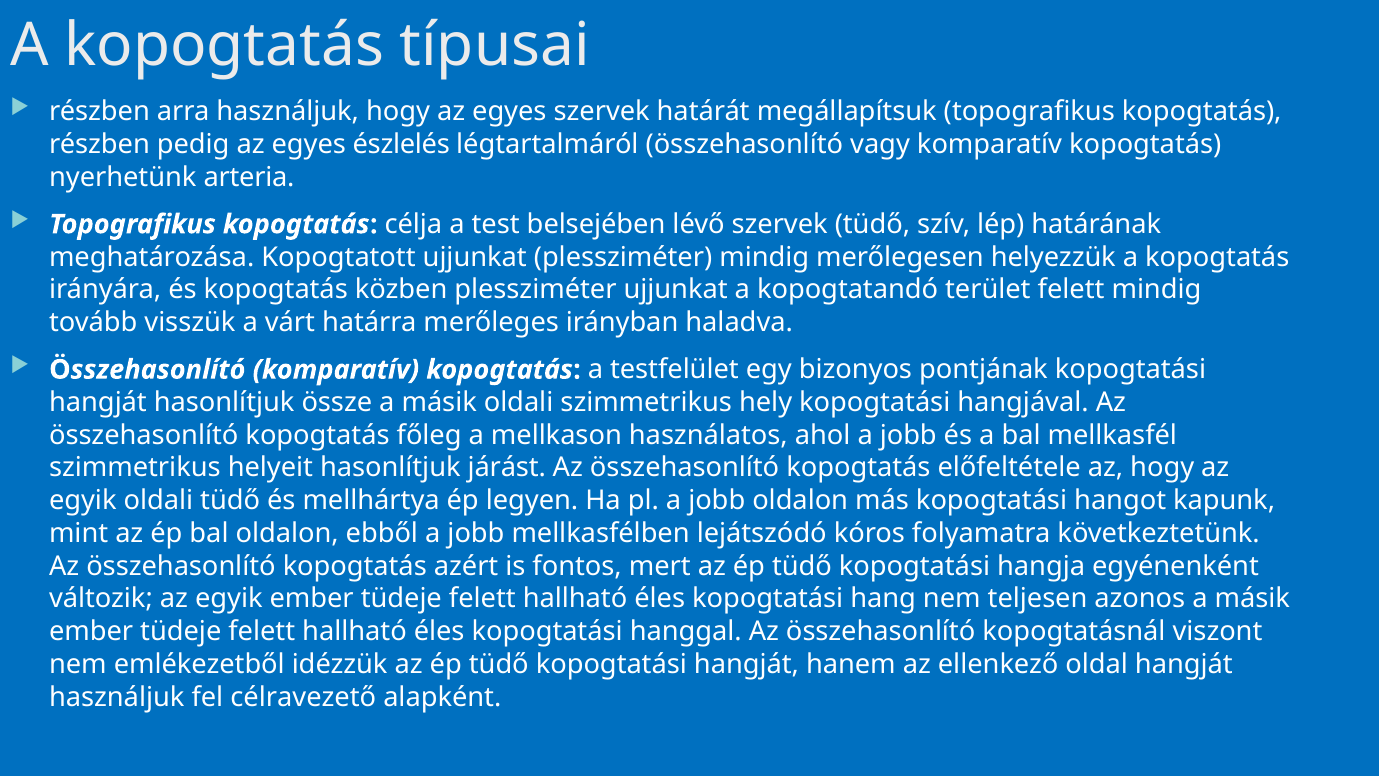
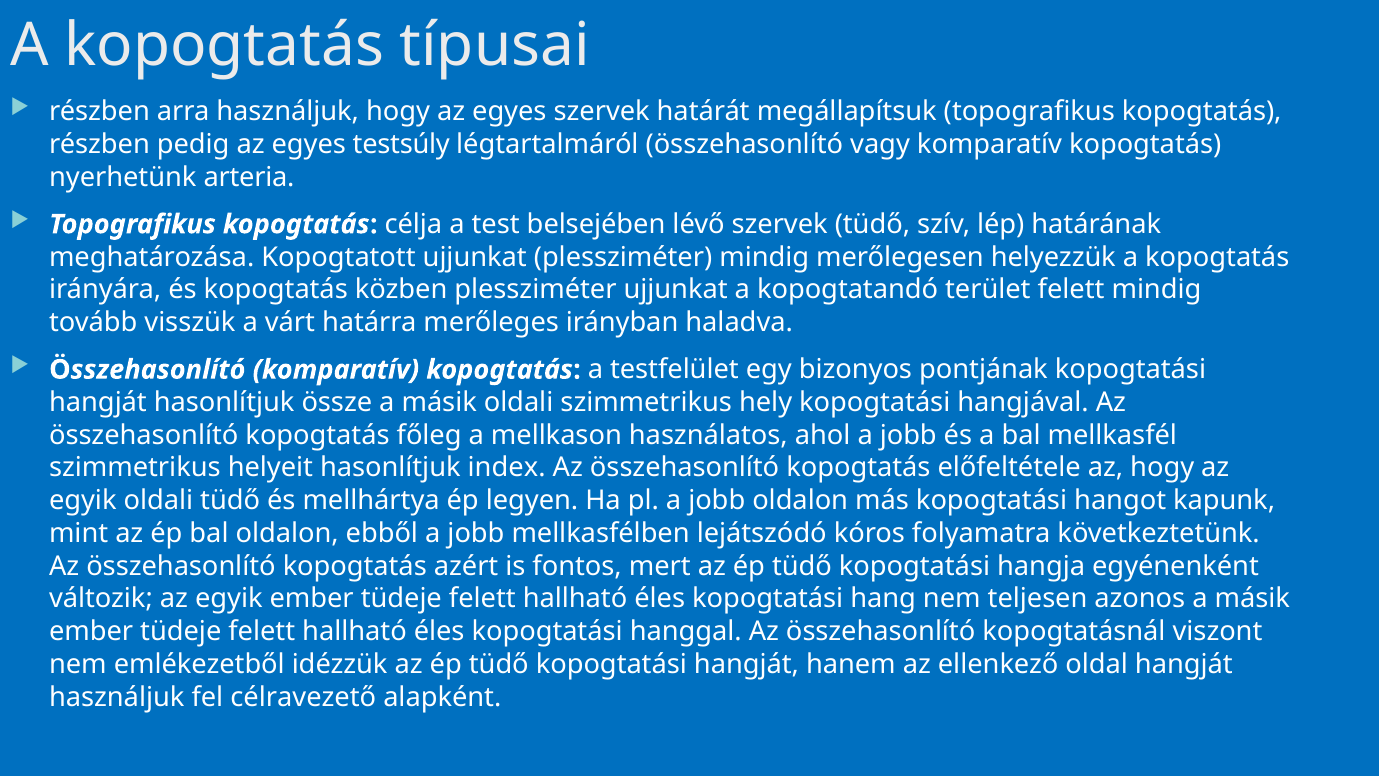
észlelés: észlelés -> testsúly
járást: járást -> index
